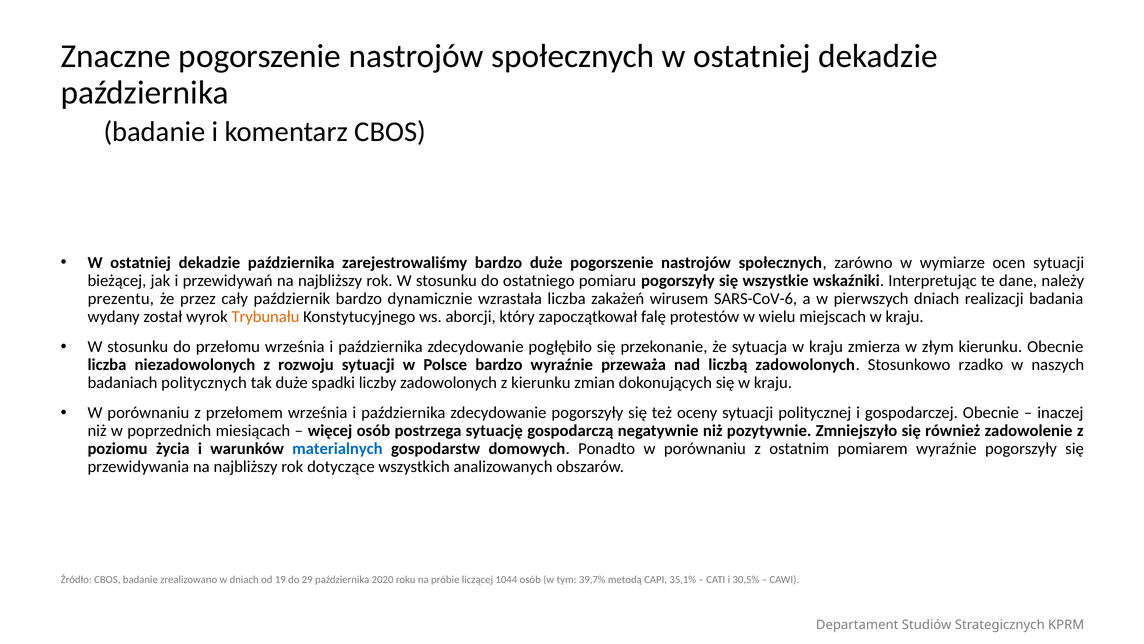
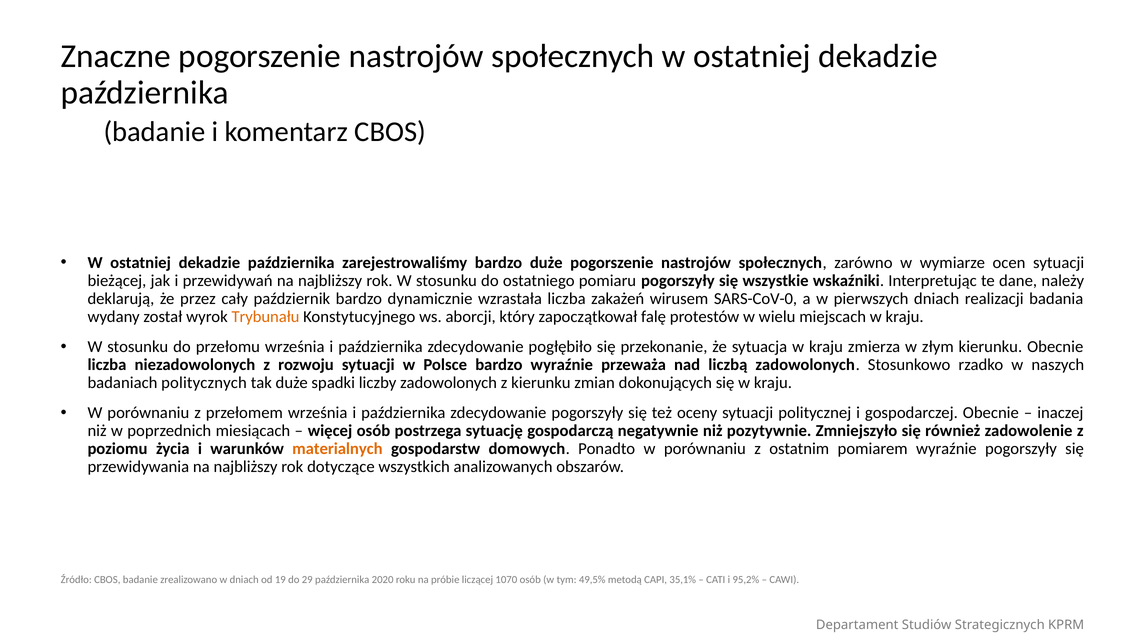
prezentu: prezentu -> deklarują
SARS-CoV-6: SARS-CoV-6 -> SARS-CoV-0
materialnych colour: blue -> orange
1044: 1044 -> 1070
39,7%: 39,7% -> 49,5%
30,5%: 30,5% -> 95,2%
